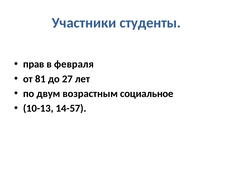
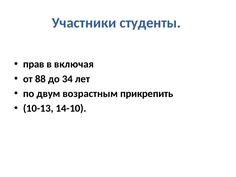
февраля: февраля -> включая
81: 81 -> 88
27: 27 -> 34
социальное: социальное -> прикрепить
14-57: 14-57 -> 14-10
